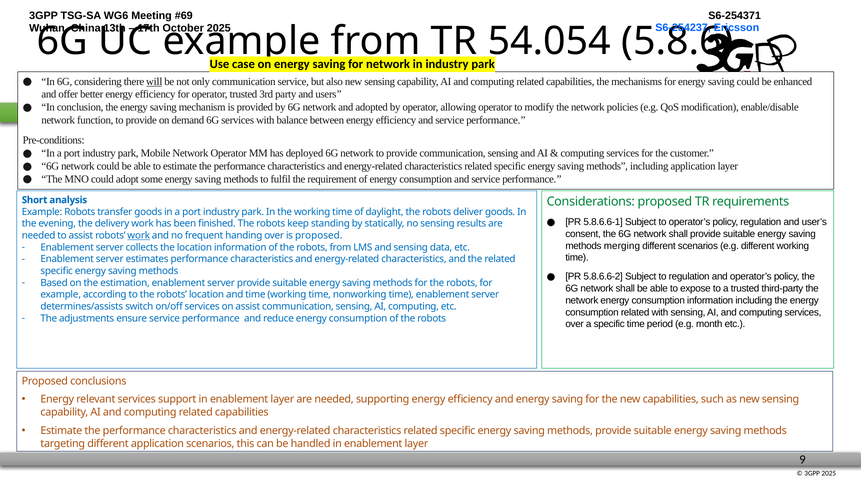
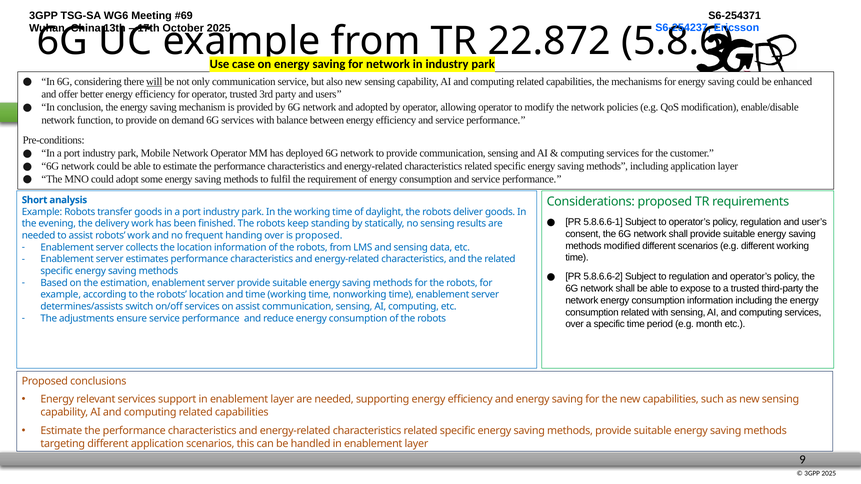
54.054: 54.054 -> 22.872
work at (139, 236) underline: present -> none
merging: merging -> modified
